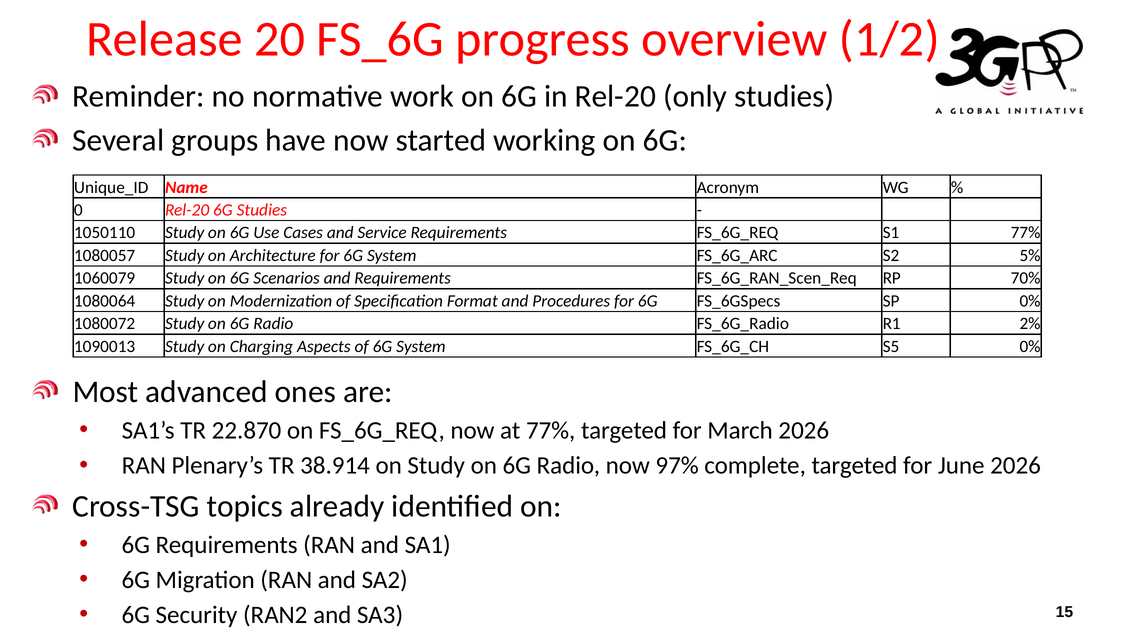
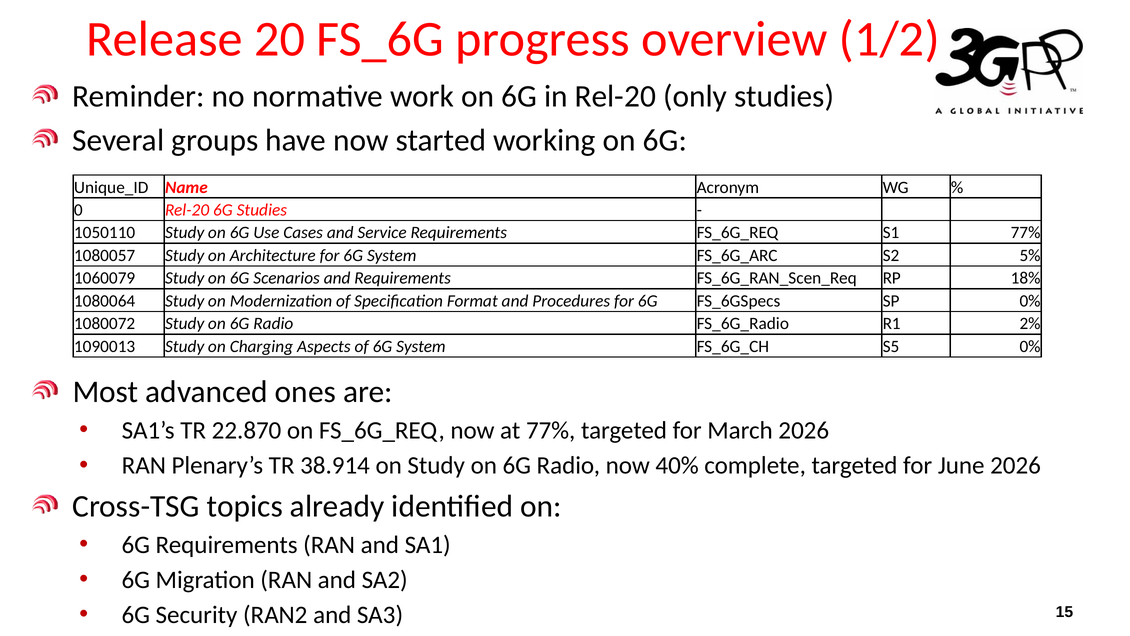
70%: 70% -> 18%
97%: 97% -> 40%
